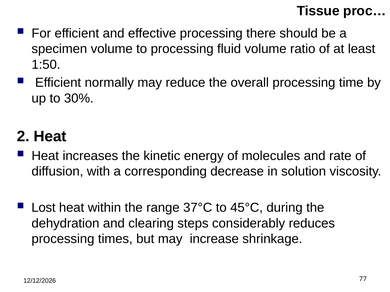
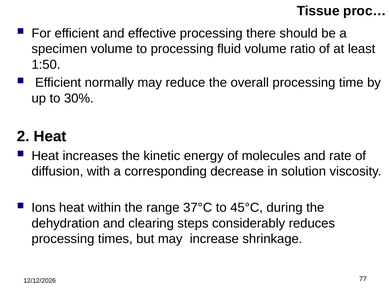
Lost: Lost -> Ions
